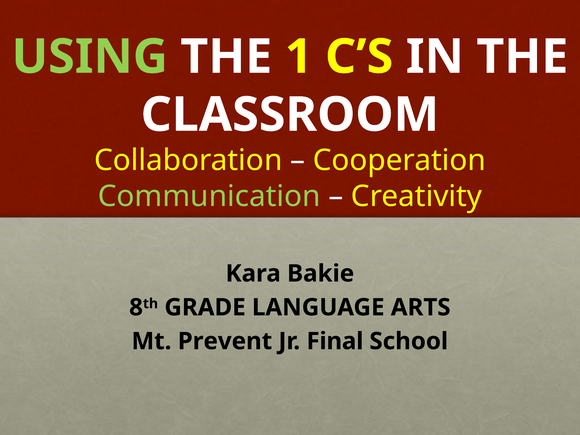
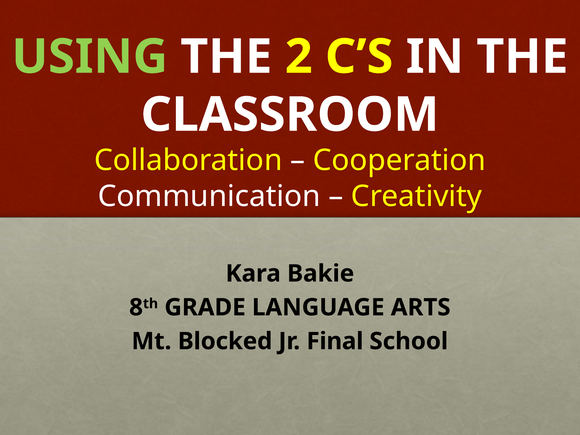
1: 1 -> 2
Communication colour: light green -> white
Prevent: Prevent -> Blocked
